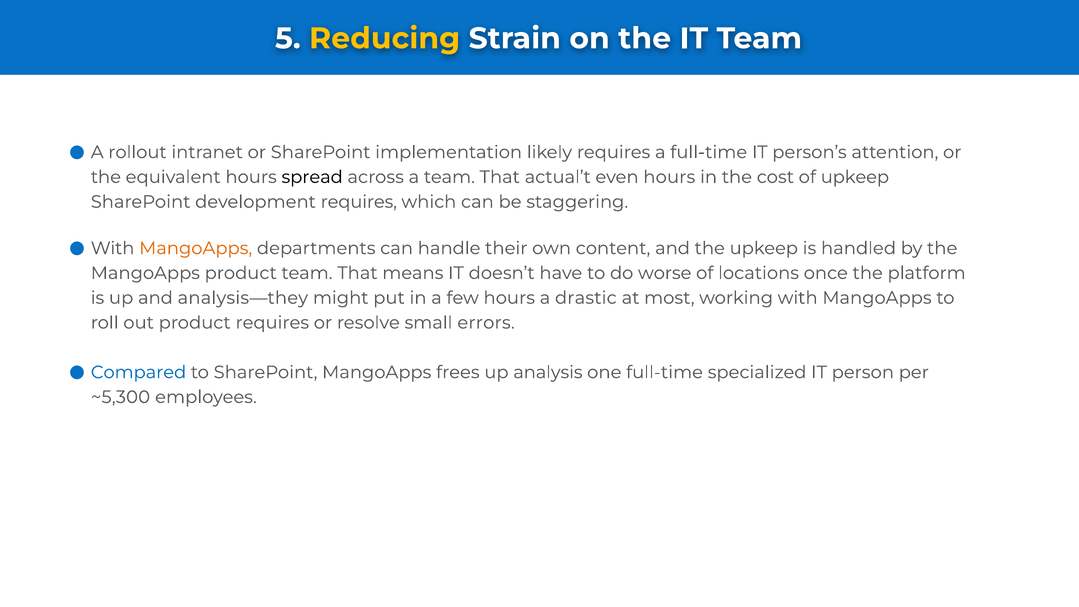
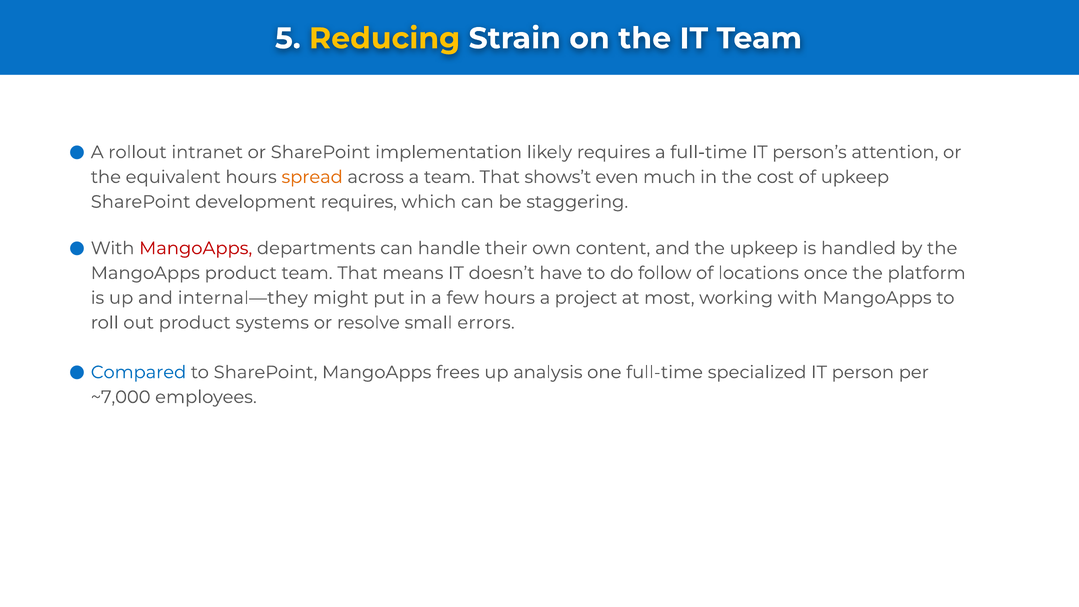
spread colour: black -> orange
actual’t: actual’t -> shows’t
even hours: hours -> much
MangoApps at (196, 248) colour: orange -> red
worse: worse -> follow
analysis—they: analysis—they -> internal—they
drastic: drastic -> project
product requires: requires -> systems
~5,300: ~5,300 -> ~7,000
